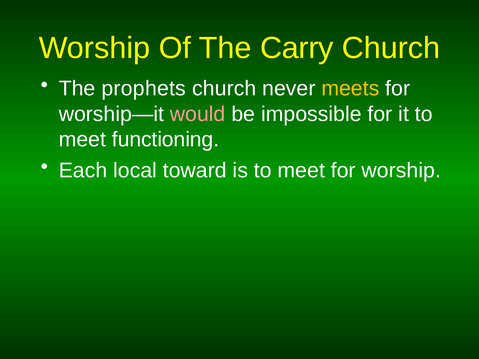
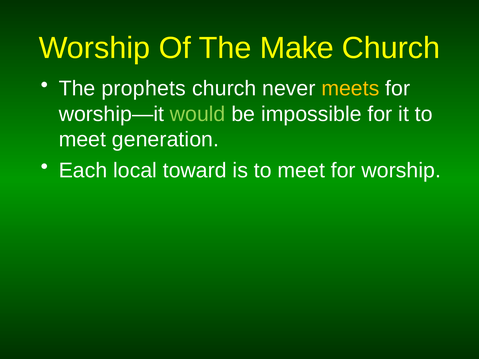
Carry: Carry -> Make
would colour: pink -> light green
functioning: functioning -> generation
